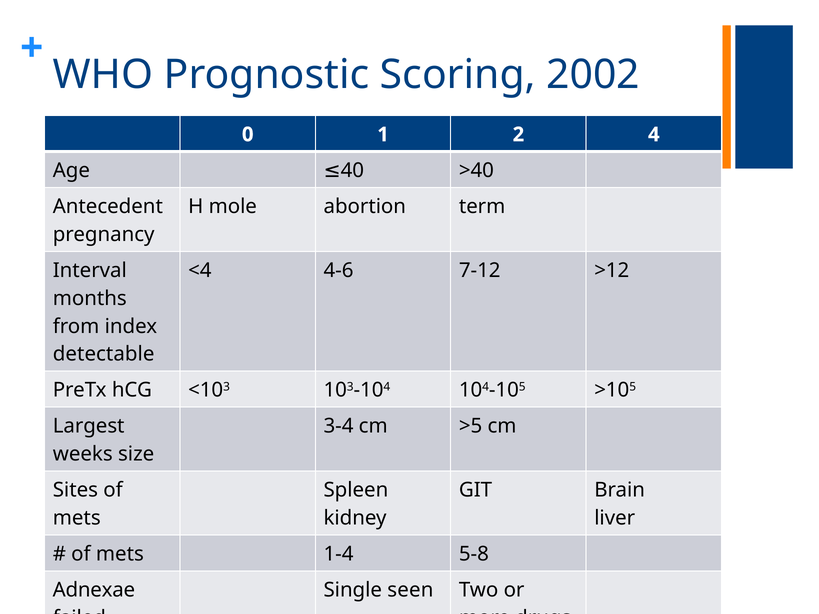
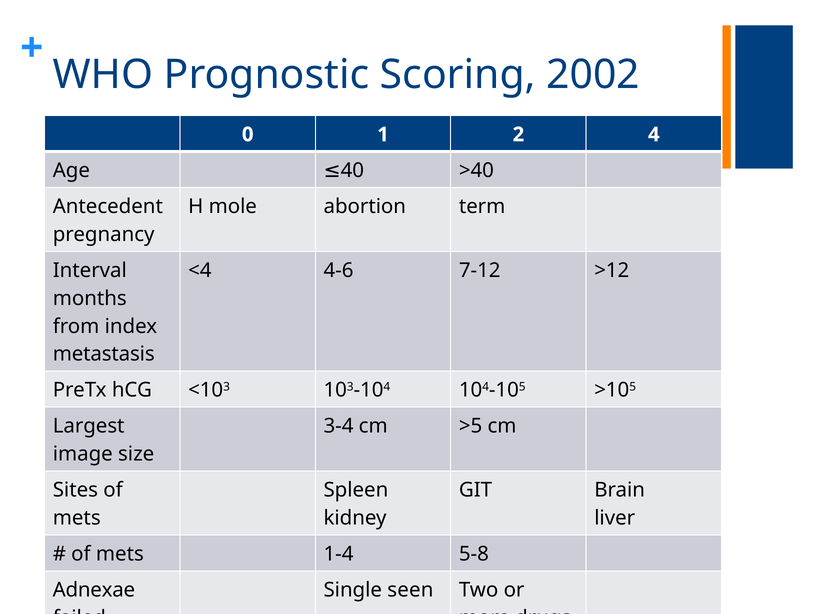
detectable: detectable -> metastasis
weeks: weeks -> image
